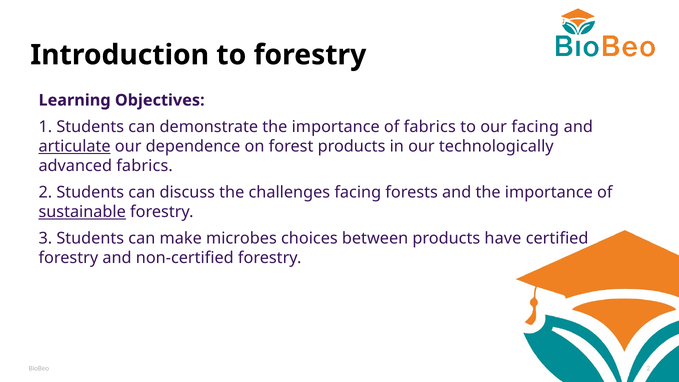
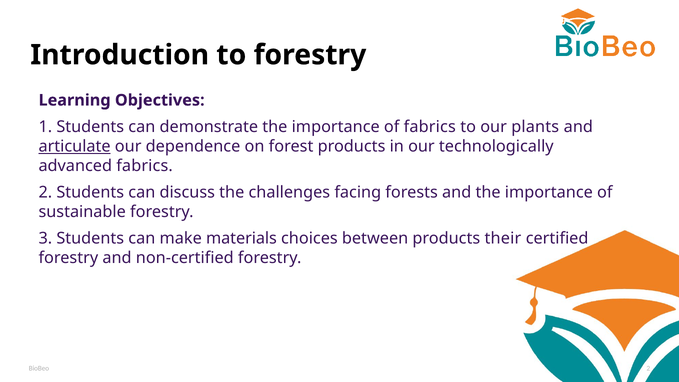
our facing: facing -> plants
sustainable underline: present -> none
microbes: microbes -> materials
have: have -> their
